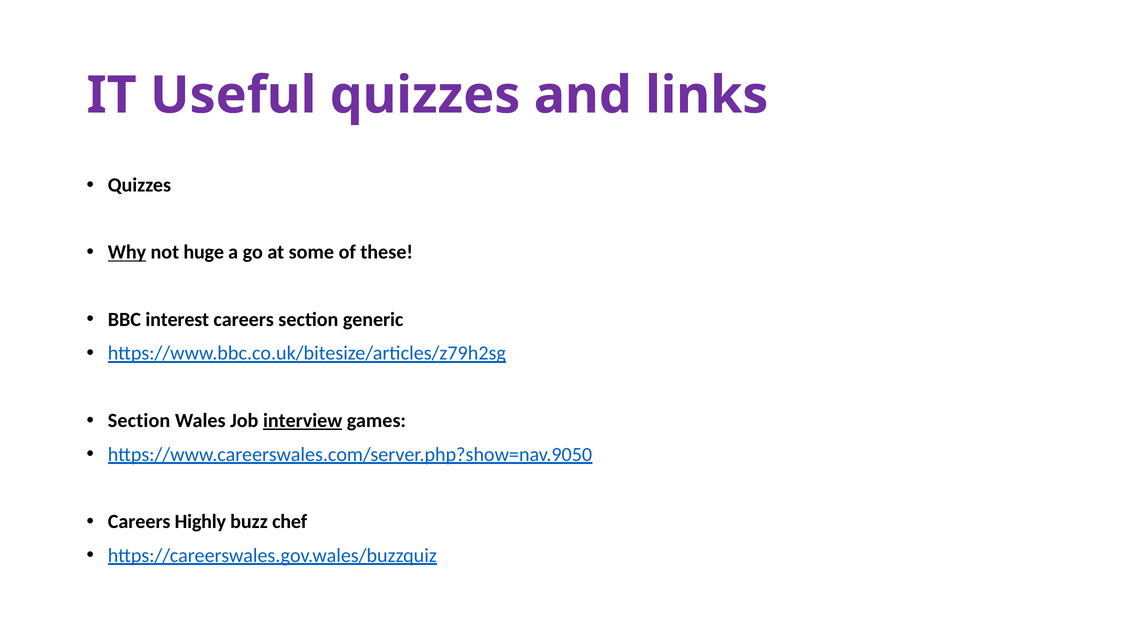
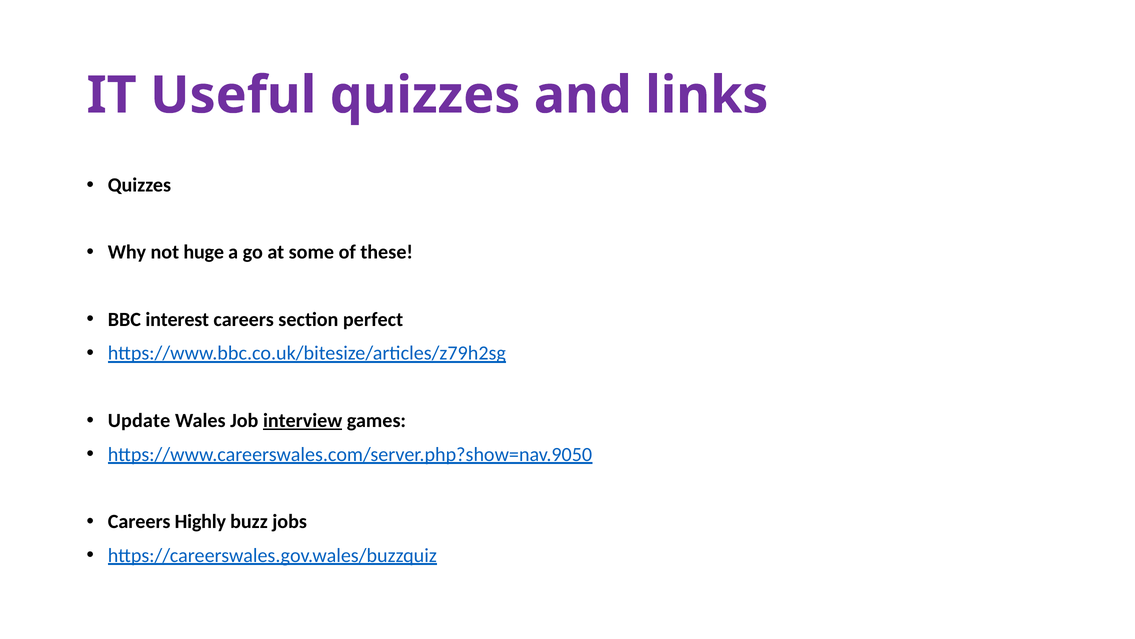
Why underline: present -> none
generic: generic -> perfect
Section at (139, 420): Section -> Update
chef: chef -> jobs
